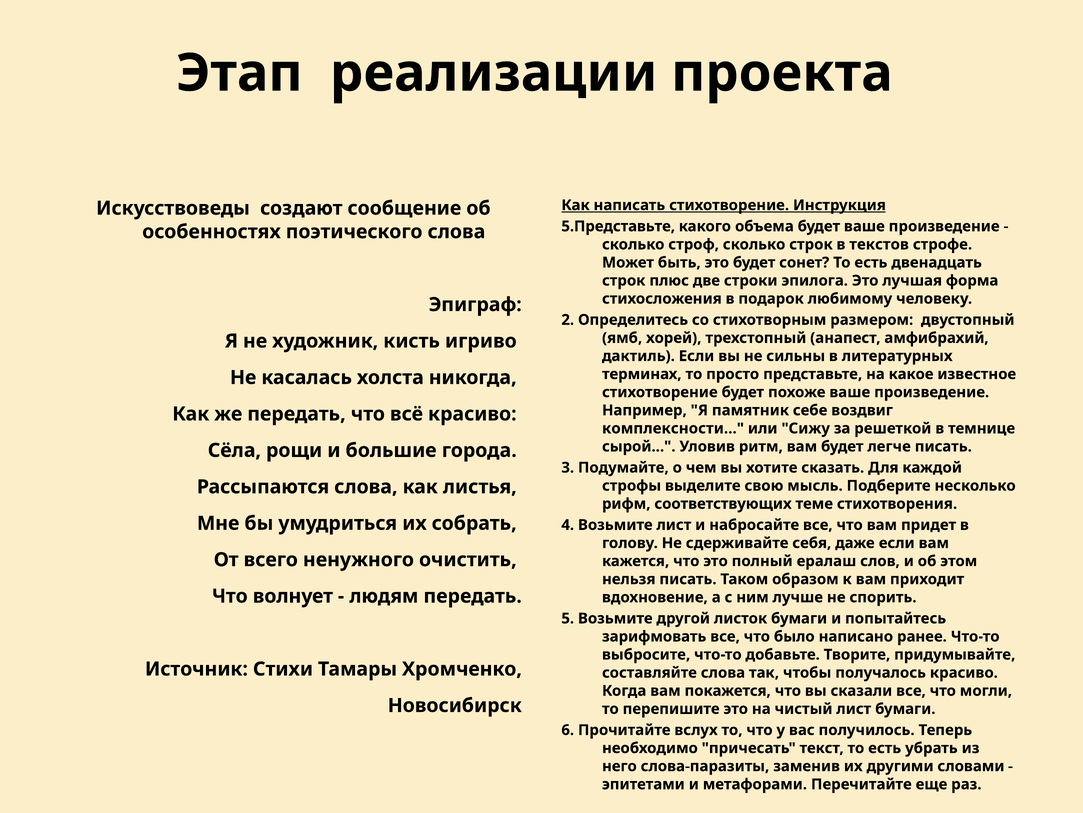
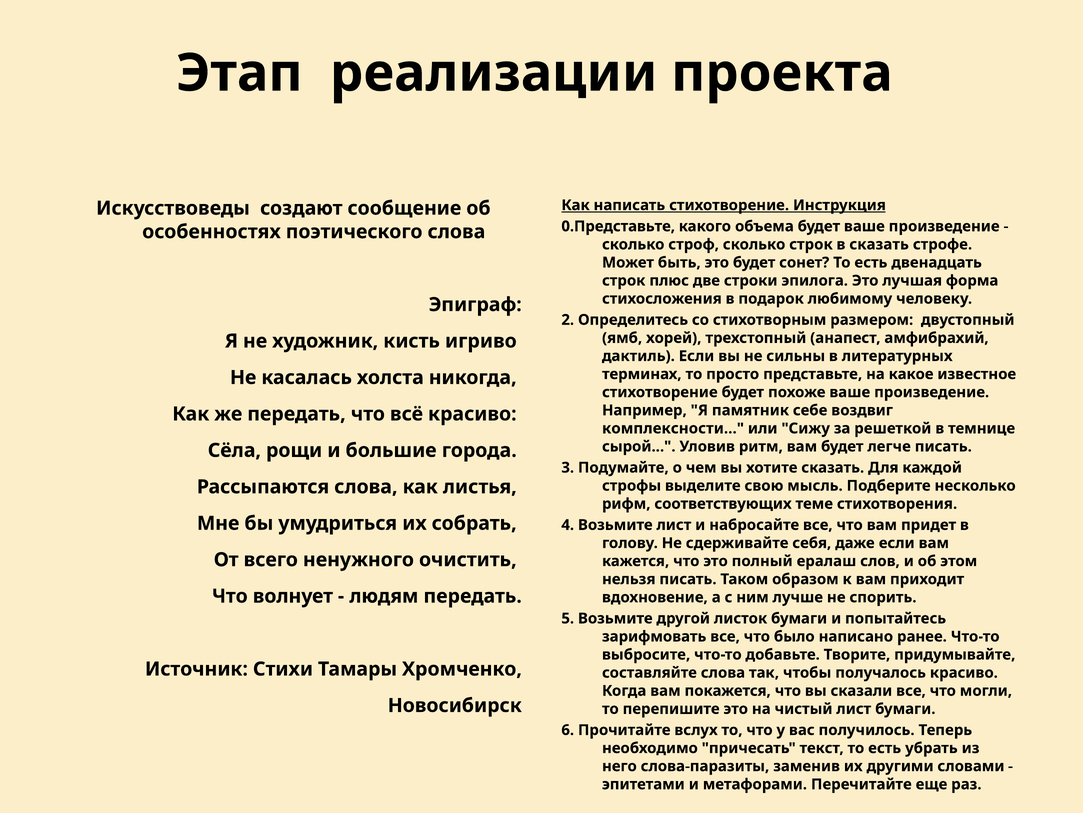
5.Представьте: 5.Представьте -> 0.Представьте
в текстов: текстов -> сказать
